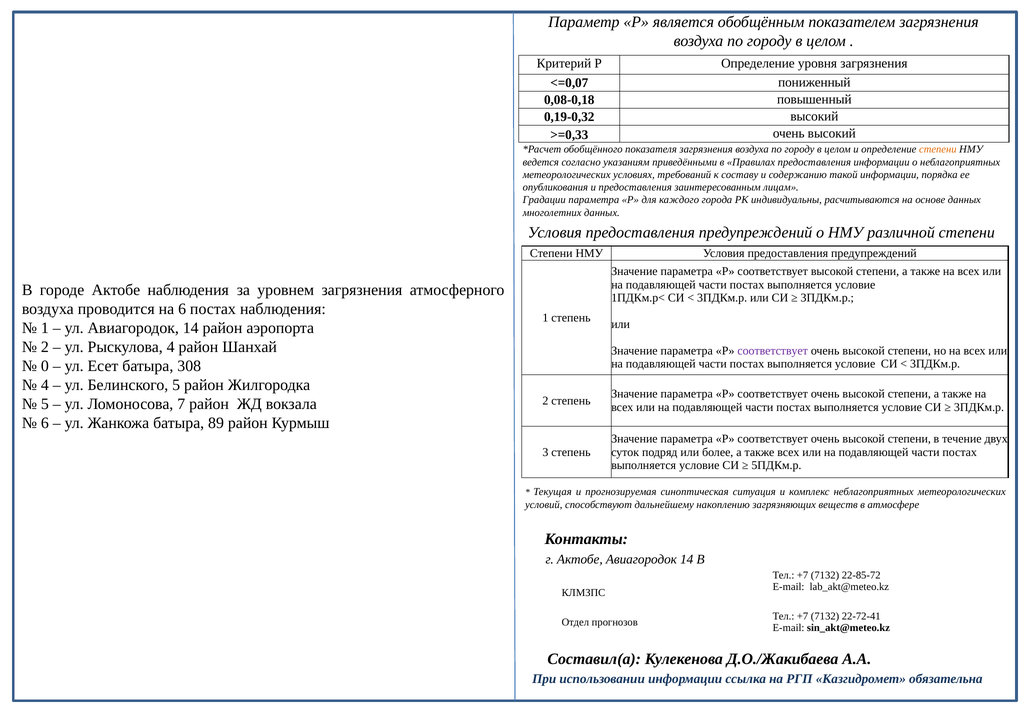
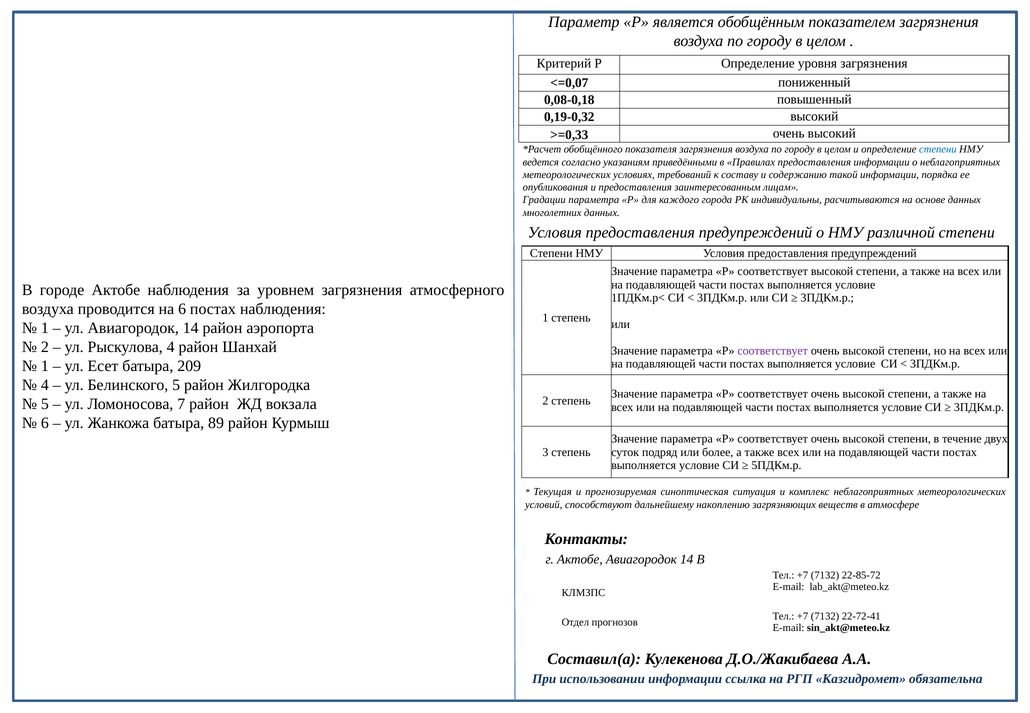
степени at (938, 149) colour: orange -> blue
0 at (45, 366): 0 -> 1
308: 308 -> 209
